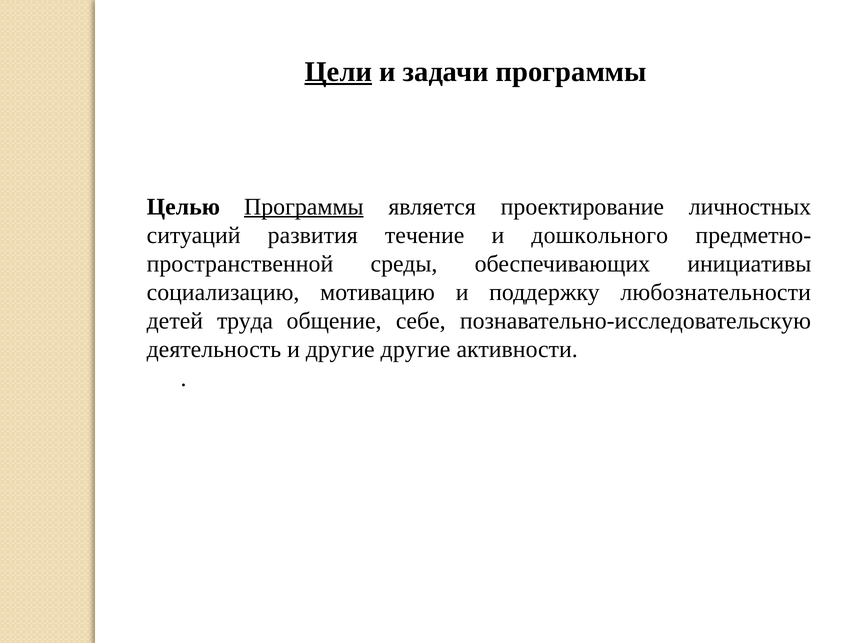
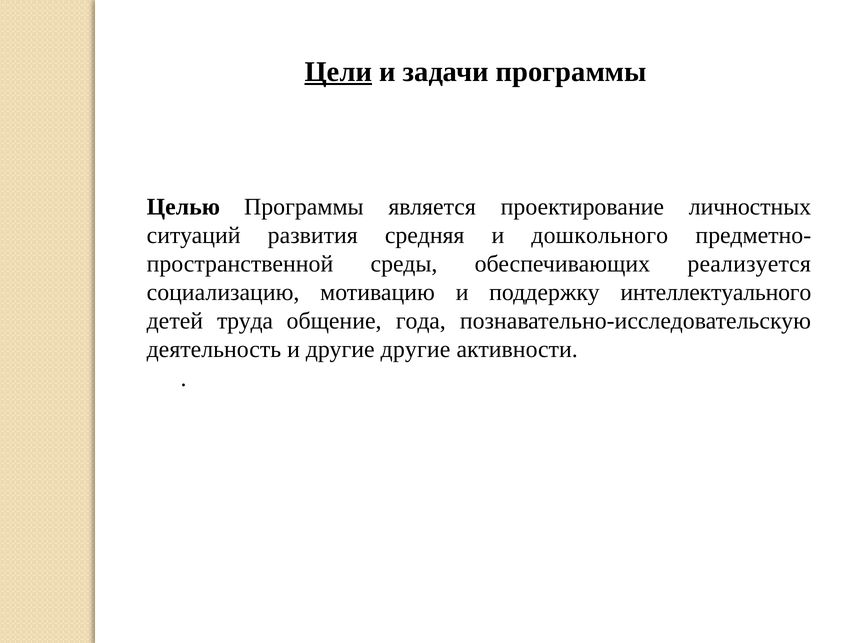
Программы at (304, 207) underline: present -> none
течение: течение -> средняя
инициативы: инициативы -> реализуется
любознательности: любознательности -> интеллектуального
себе: себе -> года
